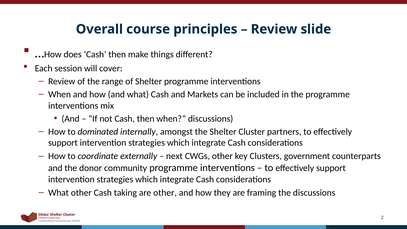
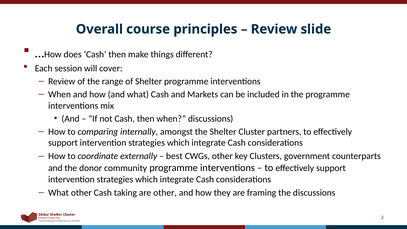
dominated: dominated -> comparing
next: next -> best
